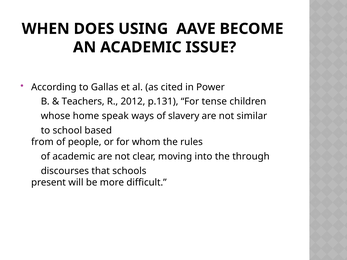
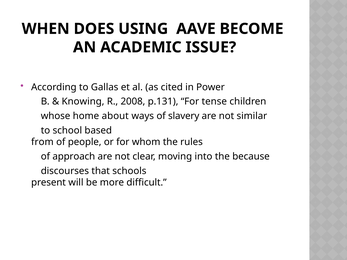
Teachers: Teachers -> Knowing
2012: 2012 -> 2008
speak: speak -> about
of academic: academic -> approach
through: through -> because
